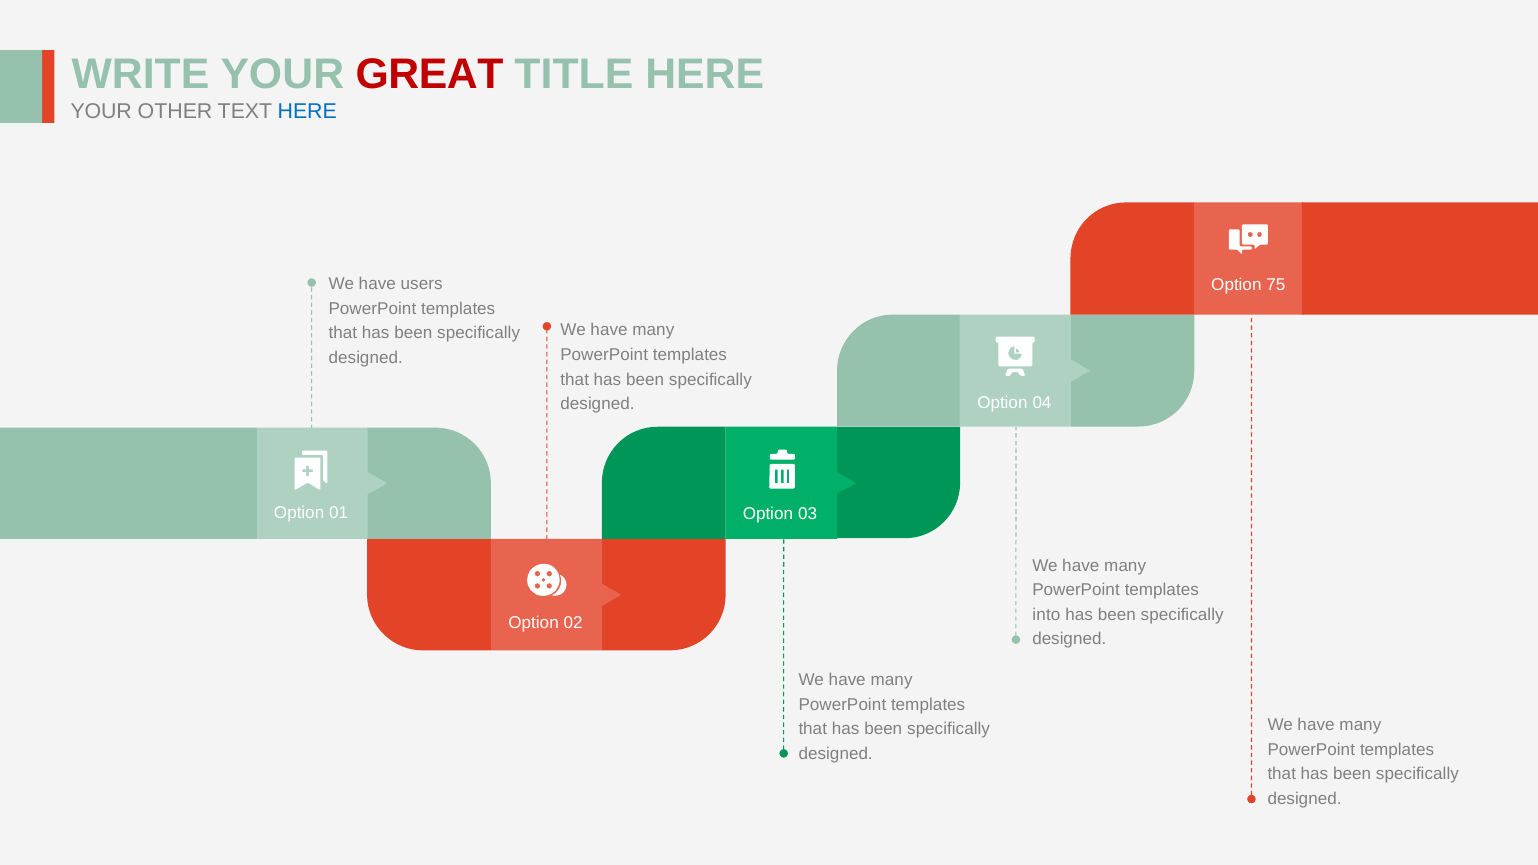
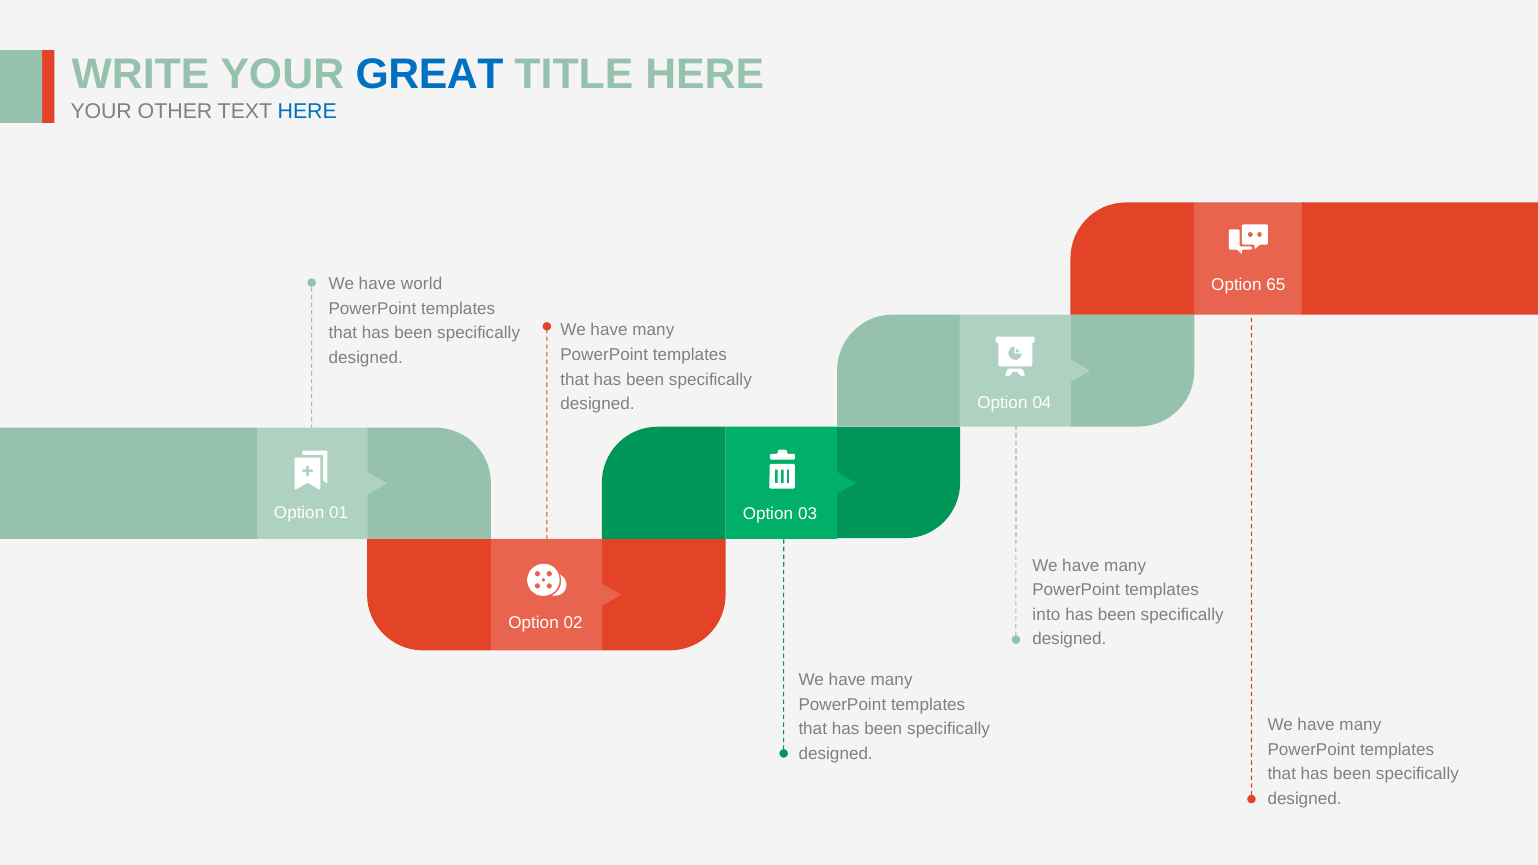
GREAT colour: red -> blue
users: users -> world
75: 75 -> 65
